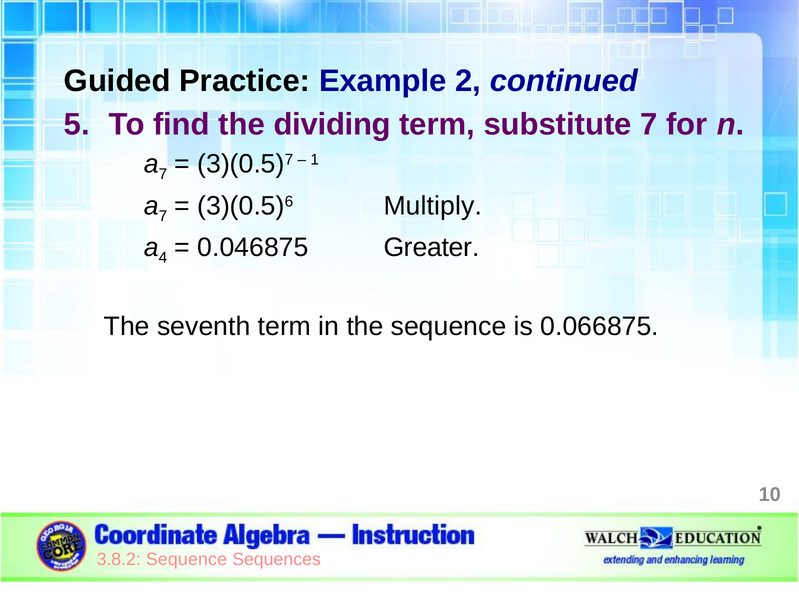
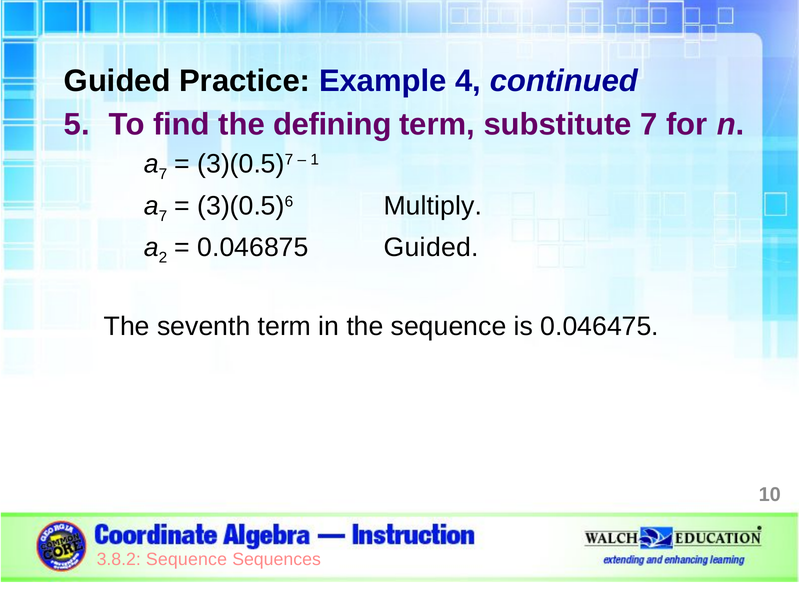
2: 2 -> 4
dividing: dividing -> defining
4: 4 -> 2
0.046875 Greater: Greater -> Guided
0.066875: 0.066875 -> 0.046475
